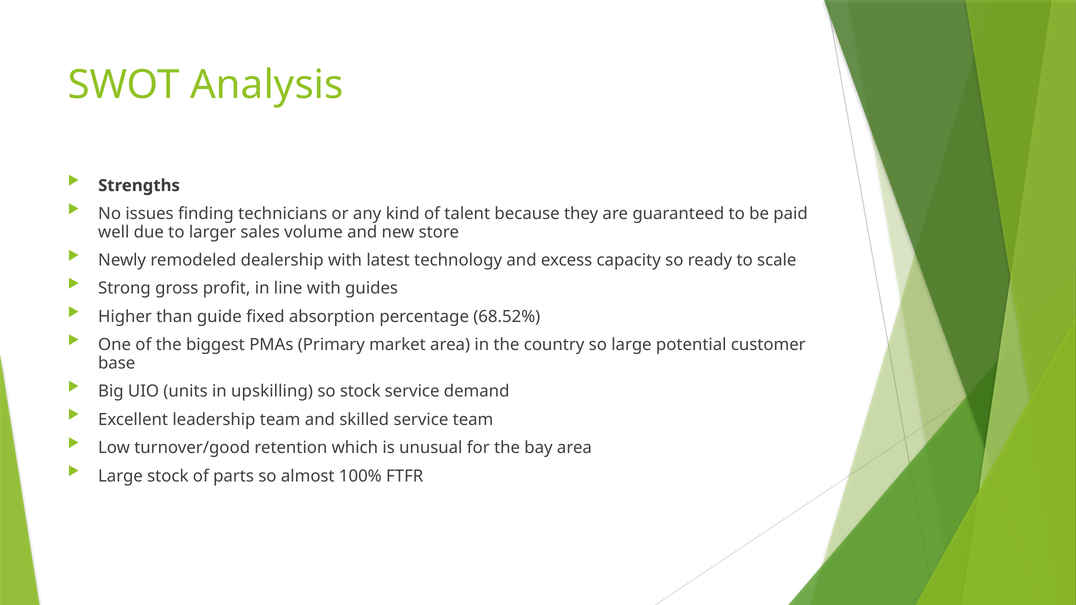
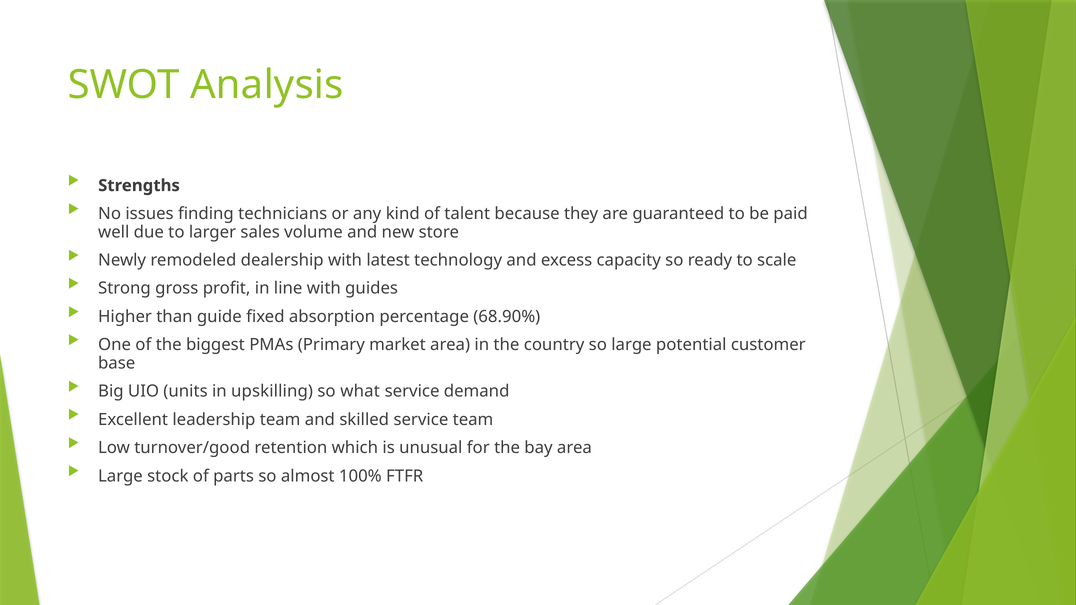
68.52%: 68.52% -> 68.90%
so stock: stock -> what
